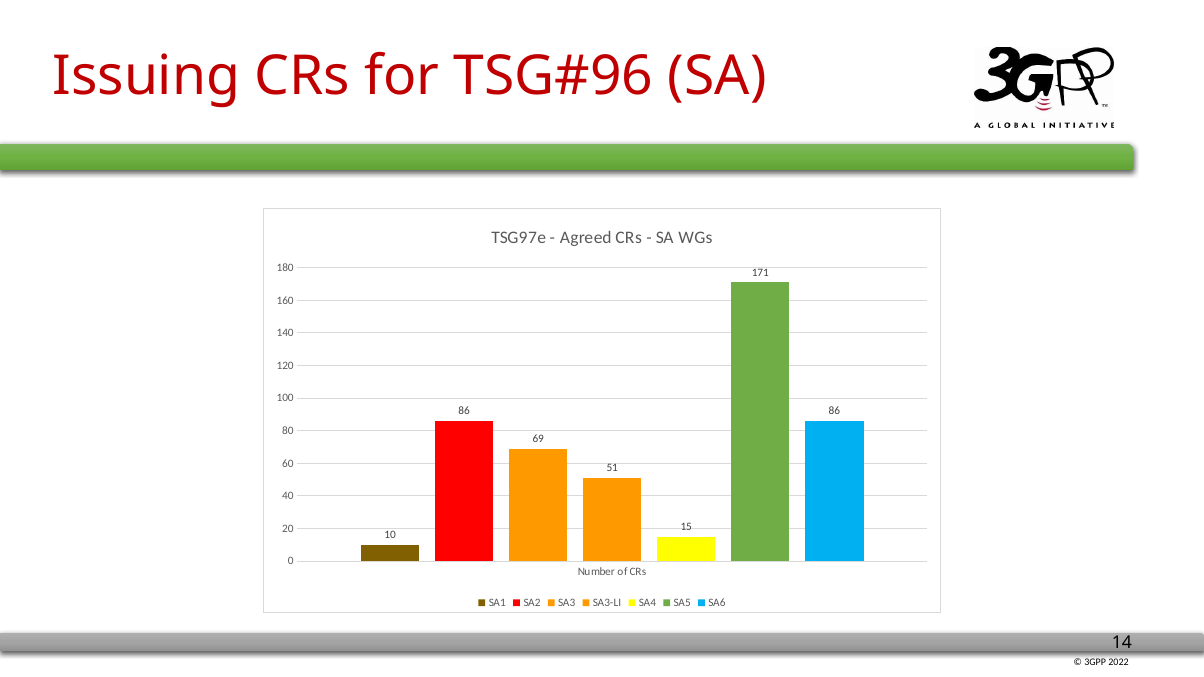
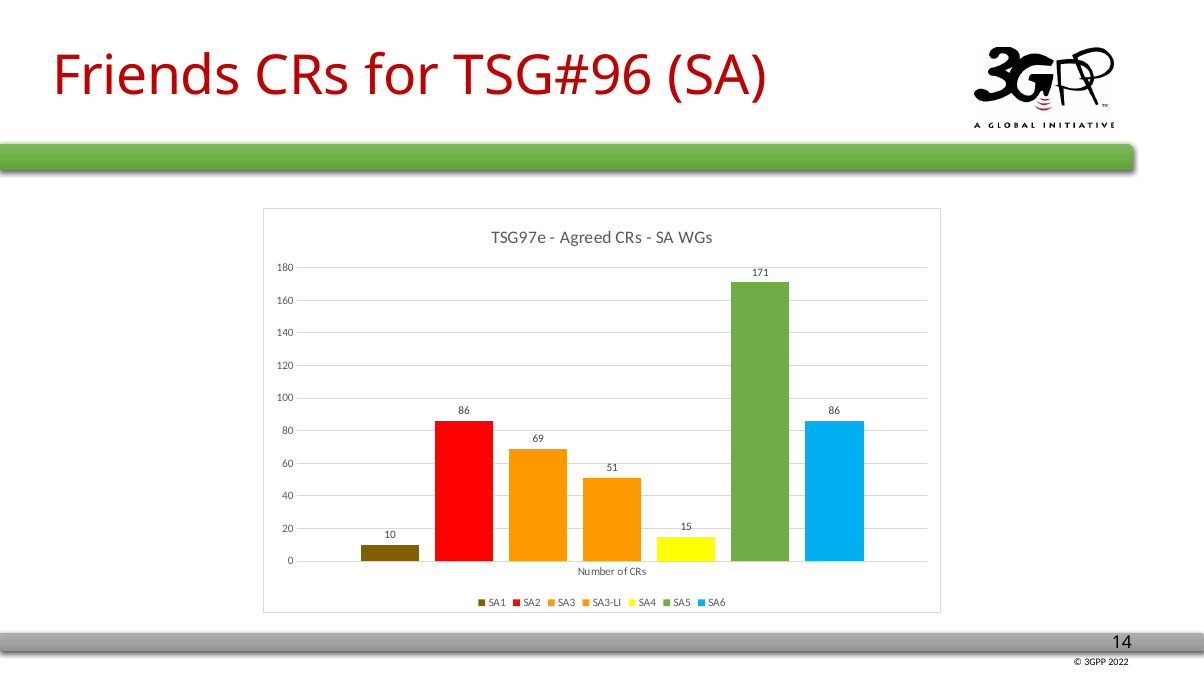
Issuing: Issuing -> Friends
